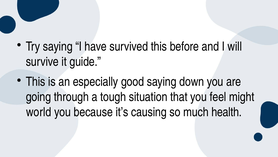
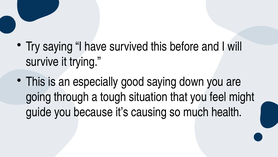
guide: guide -> trying
world: world -> guide
